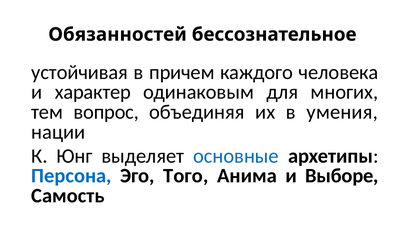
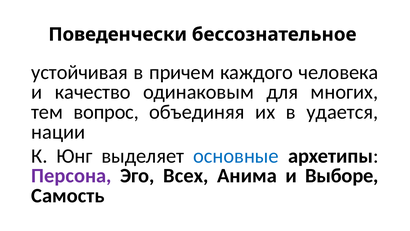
Обязанностей: Обязанностей -> Поведенчески
характер: характер -> качество
умения: умения -> удается
Персона colour: blue -> purple
Того: Того -> Всех
